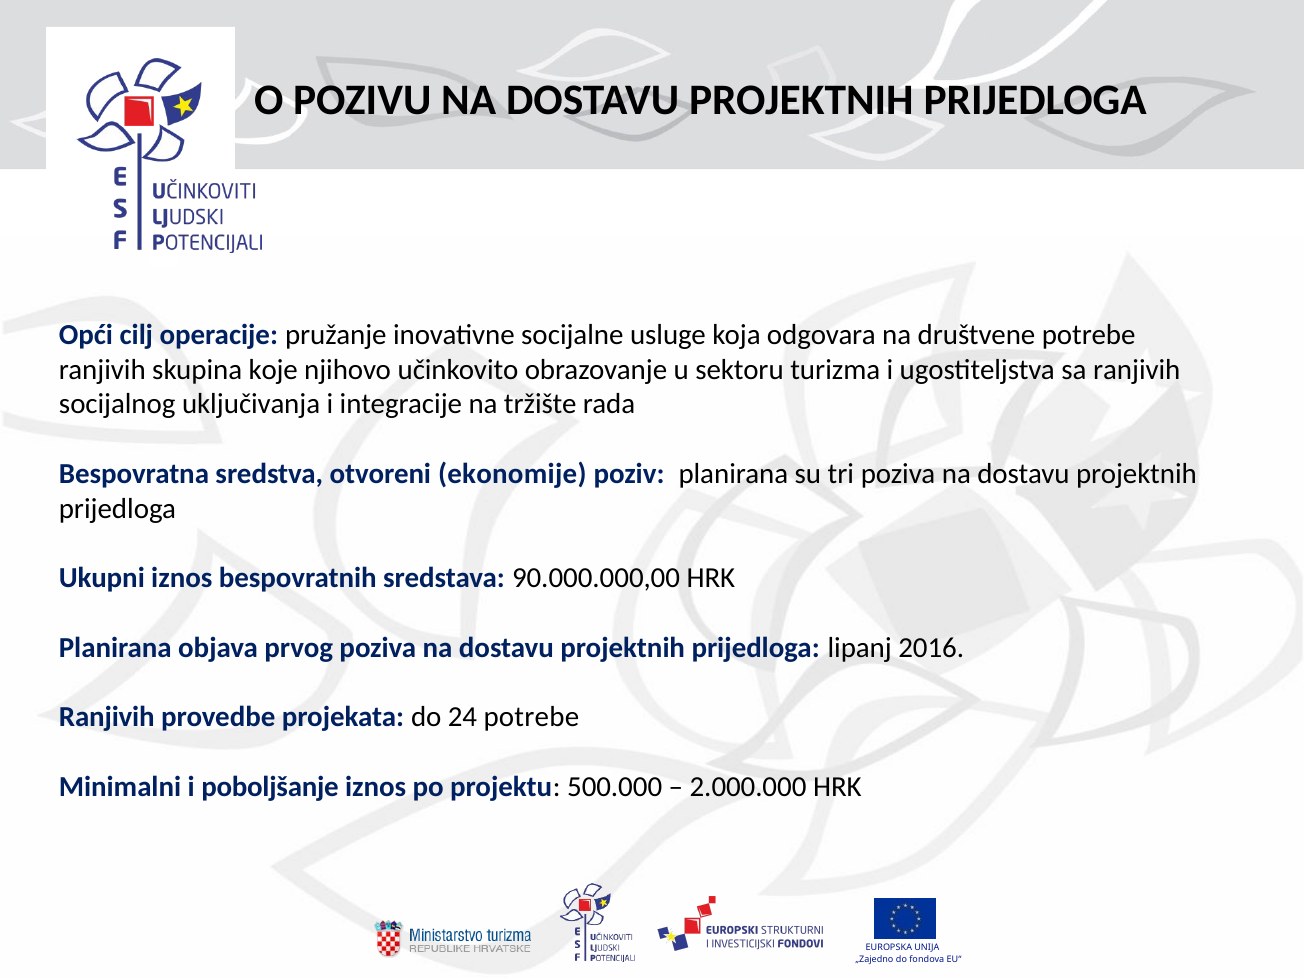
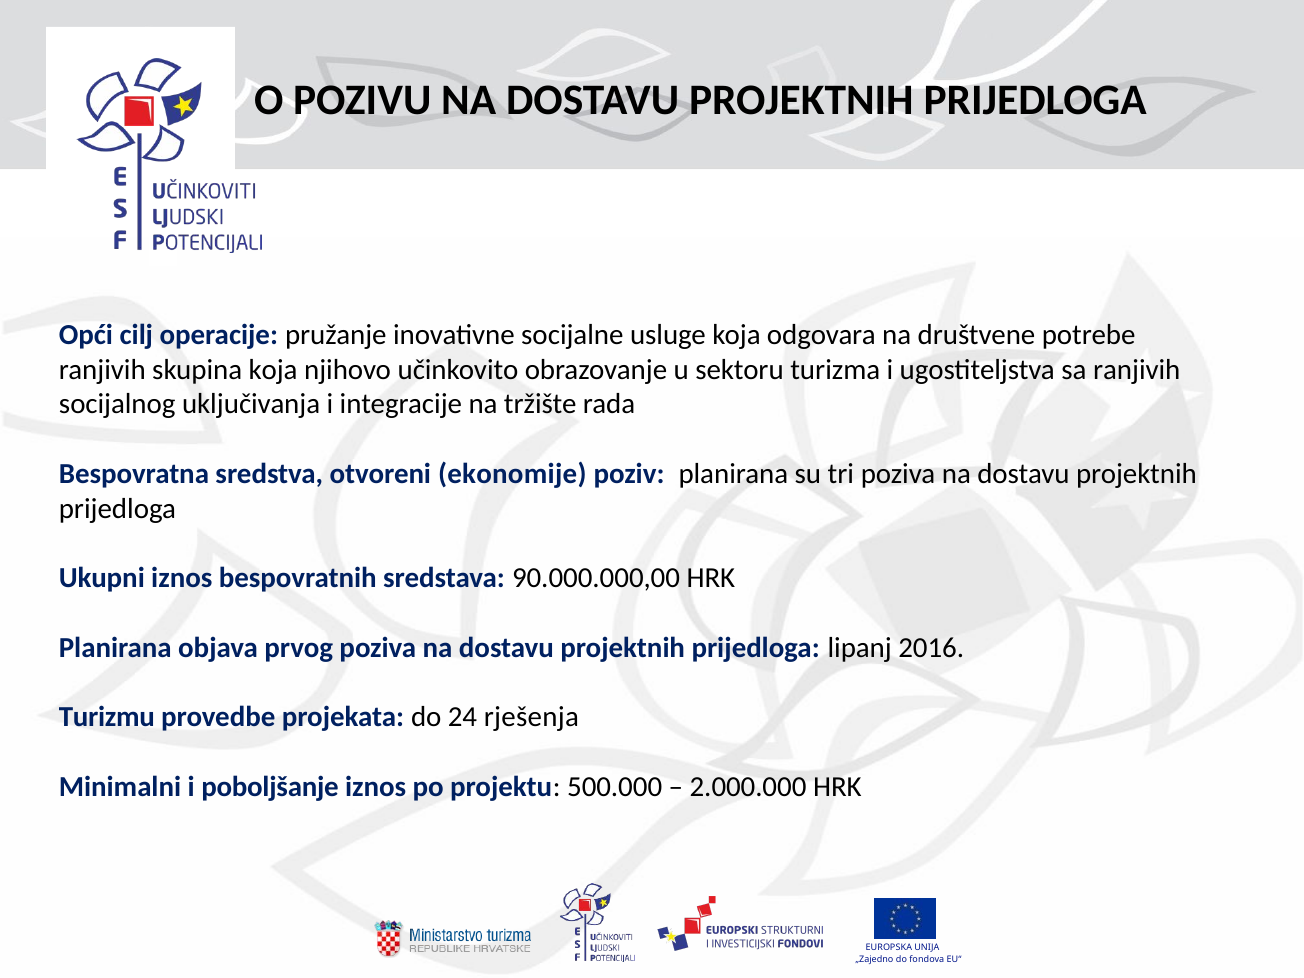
skupina koje: koje -> koja
Ranjivih at (107, 717): Ranjivih -> Turizmu
24 potrebe: potrebe -> rješenja
